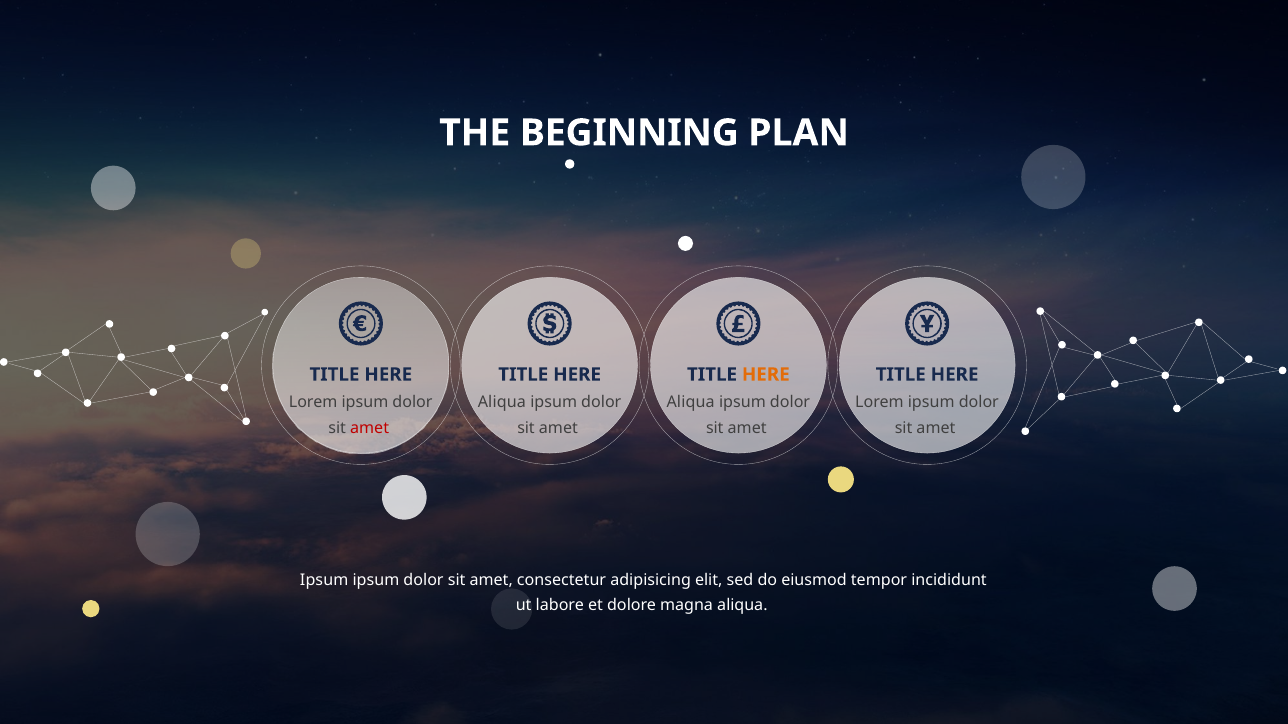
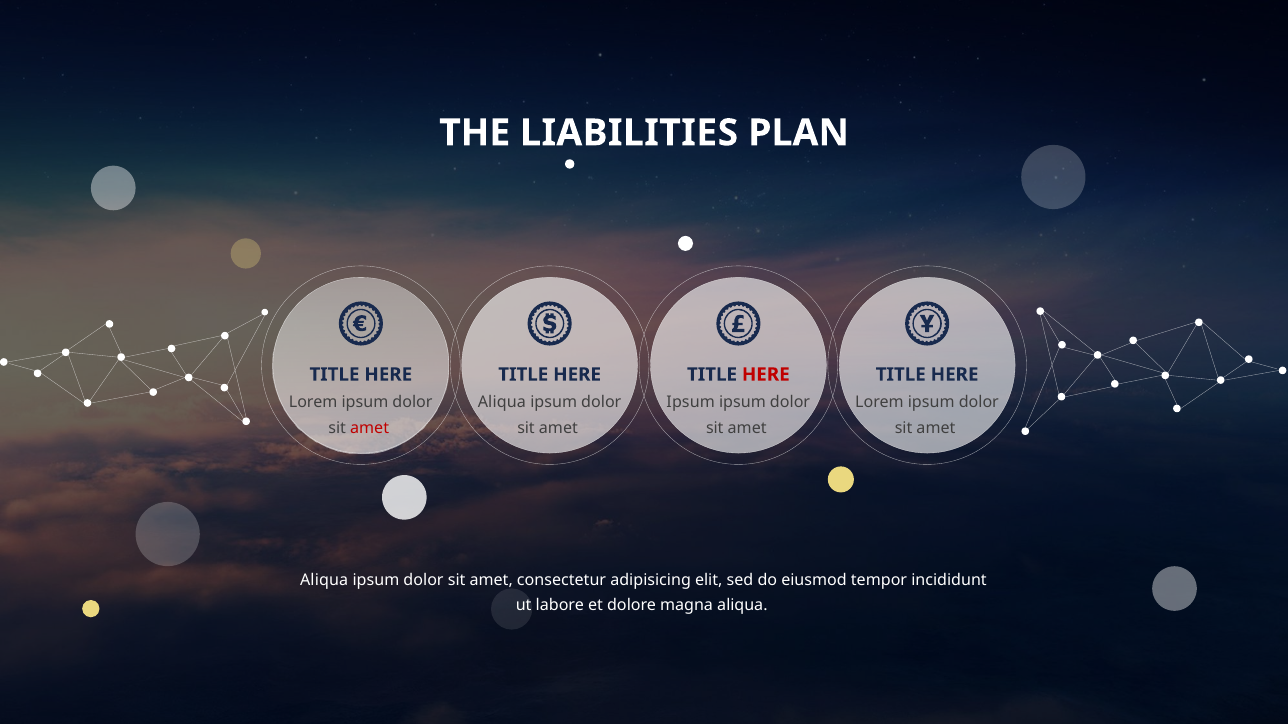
BEGINNING: BEGINNING -> LIABILITIES
HERE at (766, 375) colour: orange -> red
Aliqua at (691, 403): Aliqua -> Ipsum
Ipsum at (324, 581): Ipsum -> Aliqua
